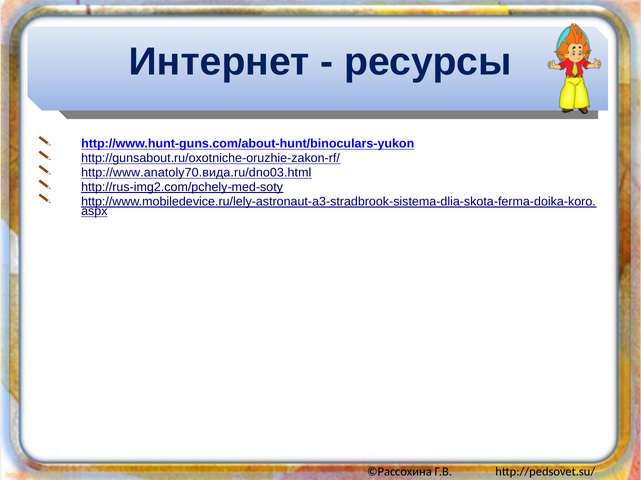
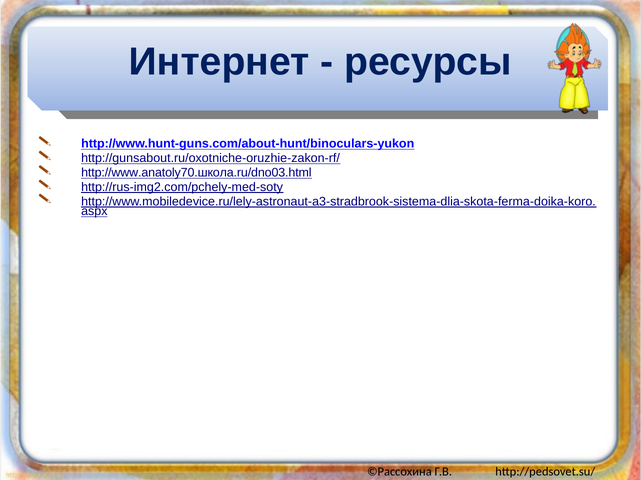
http://www.anatoly70.вида.ru/dno03.html: http://www.anatoly70.вида.ru/dno03.html -> http://www.anatoly70.школа.ru/dno03.html
